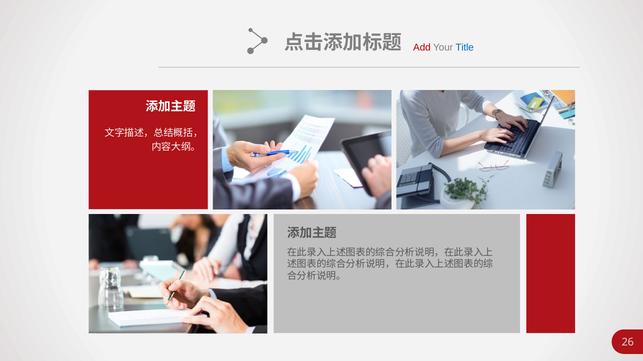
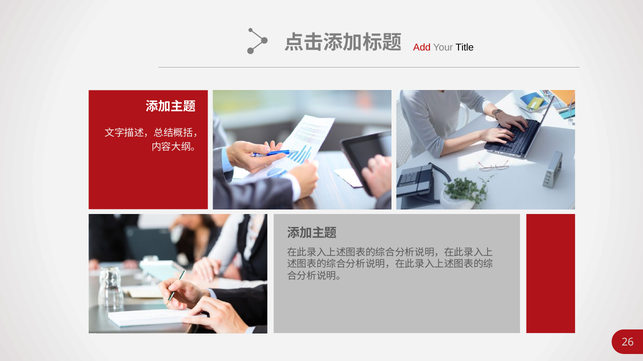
Title colour: blue -> black
